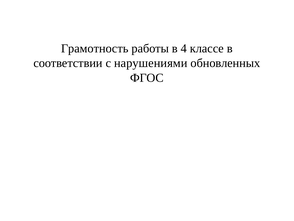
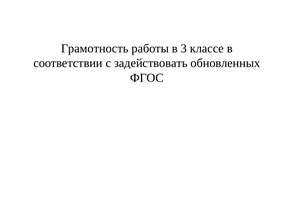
4: 4 -> 3
нарушениями: нарушениями -> задействовать
